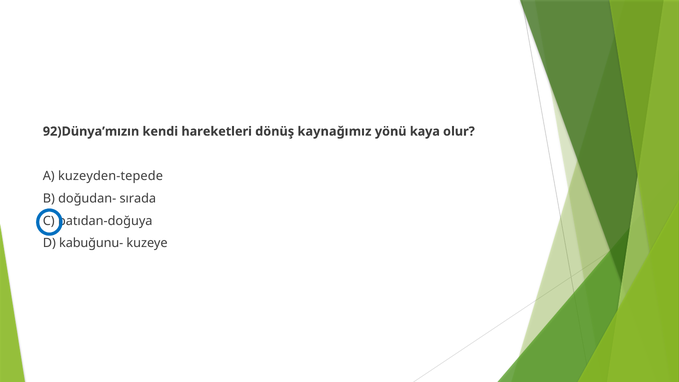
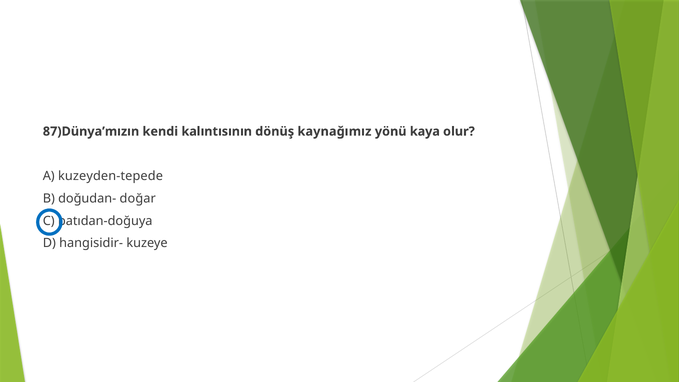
92)Dünya’mızın: 92)Dünya’mızın -> 87)Dünya’mızın
hareketleri: hareketleri -> kalıntısının
sırada: sırada -> doğar
kabuğunu-: kabuğunu- -> hangisidir-
